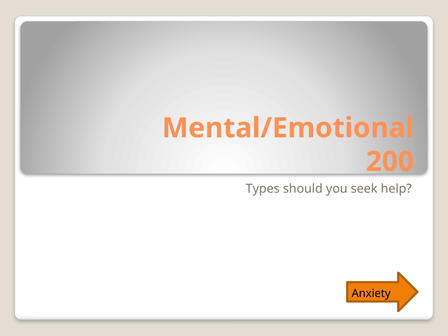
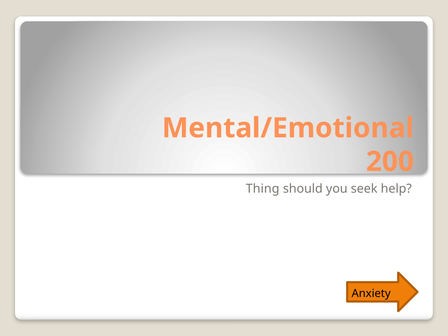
Types: Types -> Thing
